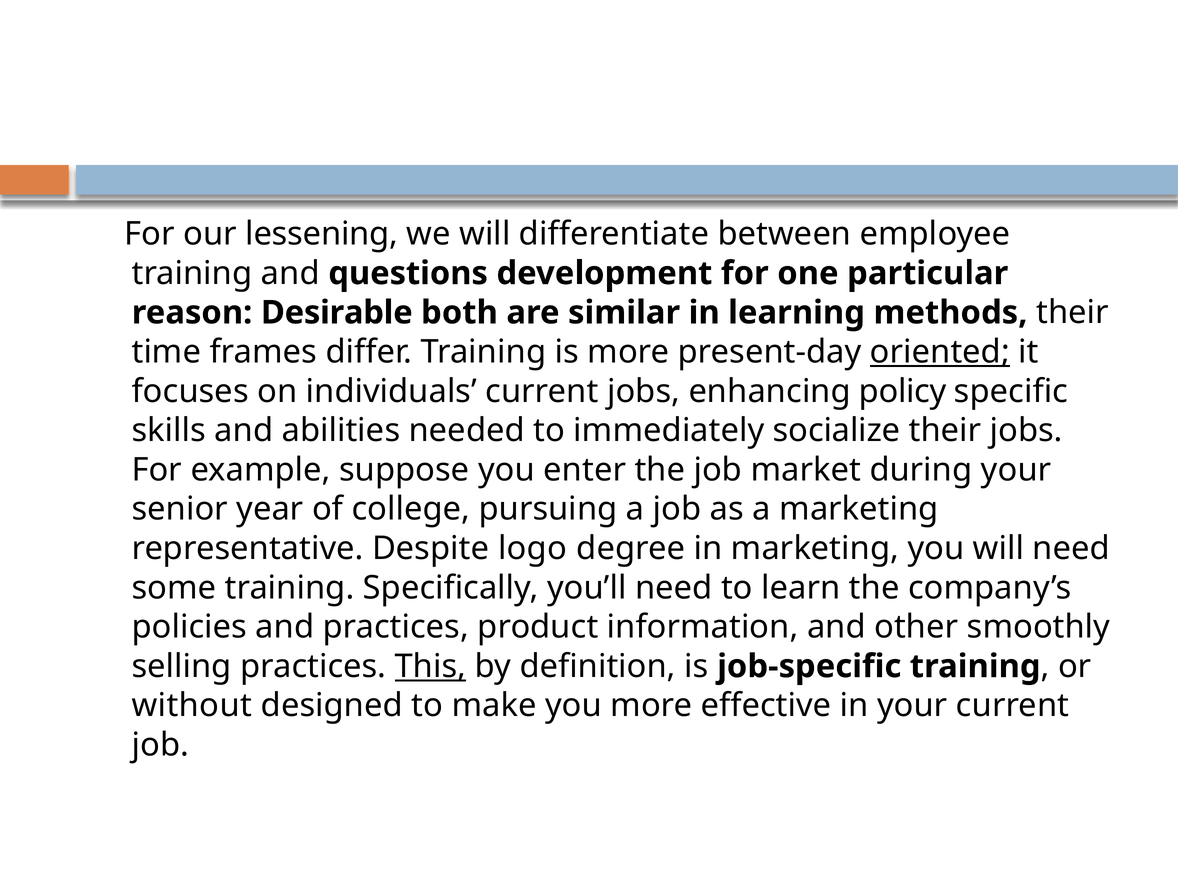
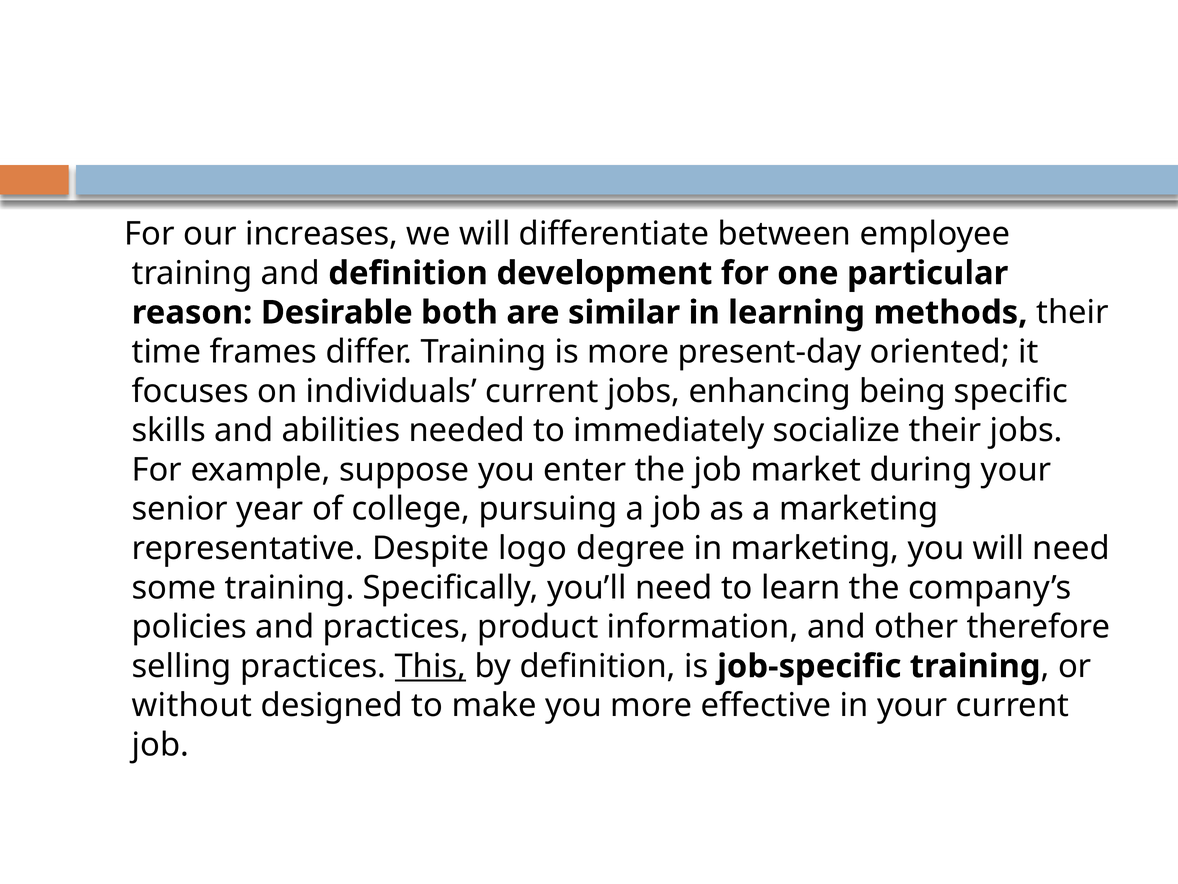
lessening: lessening -> increases
and questions: questions -> definition
oriented underline: present -> none
policy: policy -> being
smoothly: smoothly -> therefore
